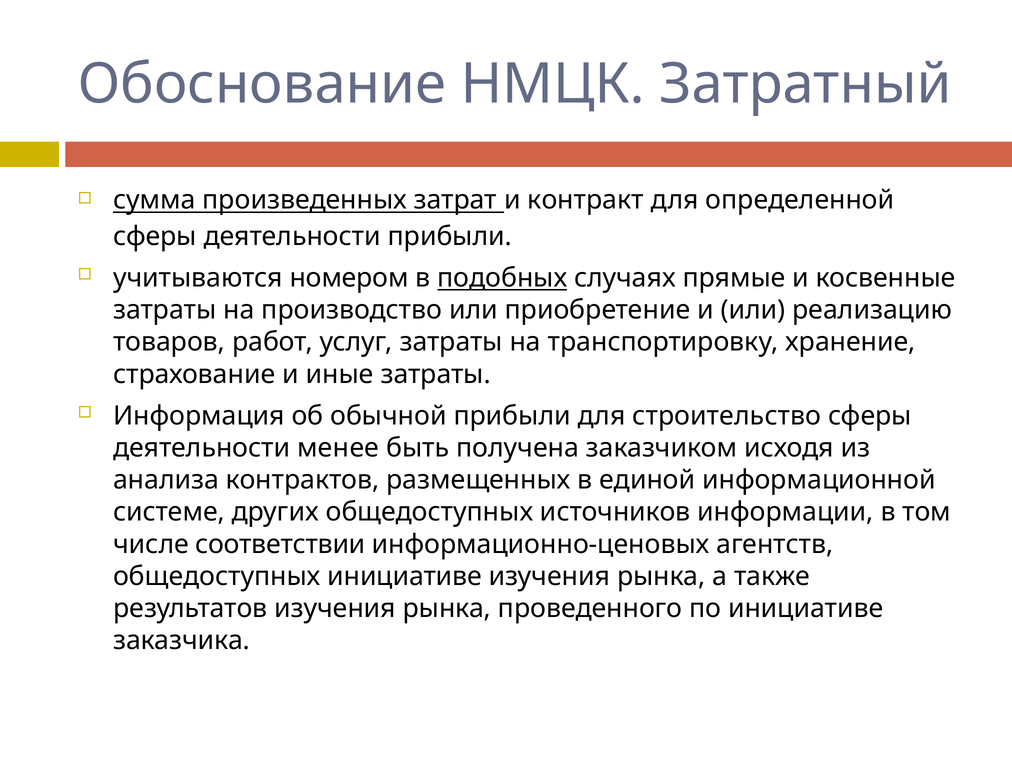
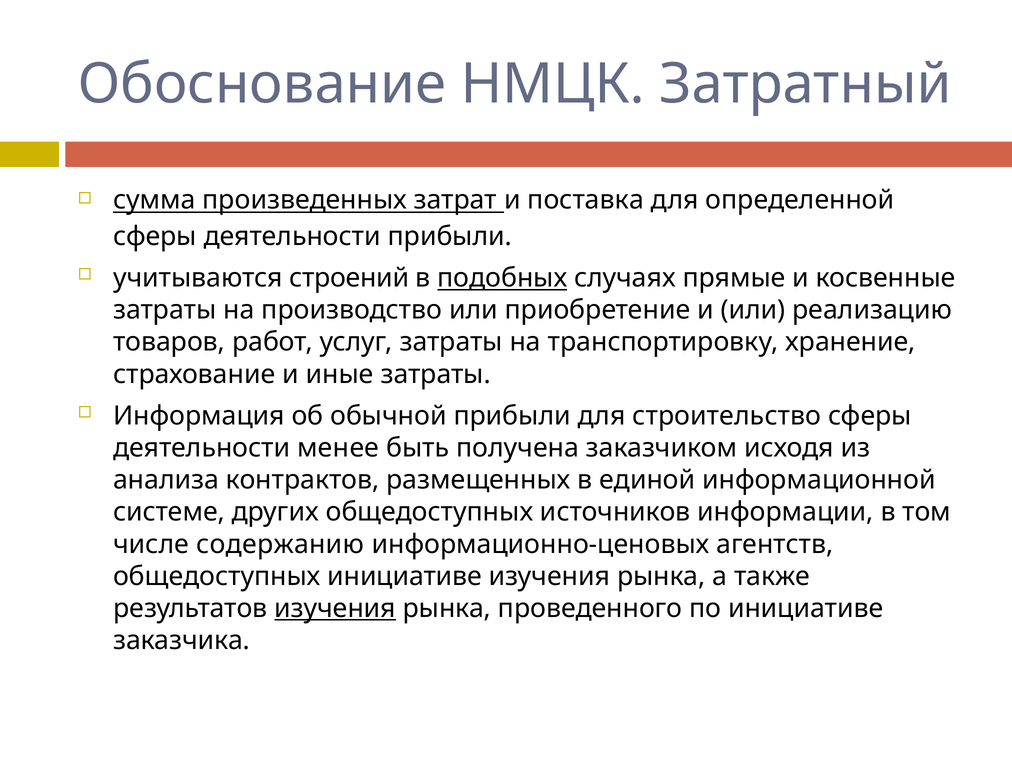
контракт: контракт -> поставка
номером: номером -> строений
соответствии: соответствии -> содержанию
изучения at (335, 608) underline: none -> present
